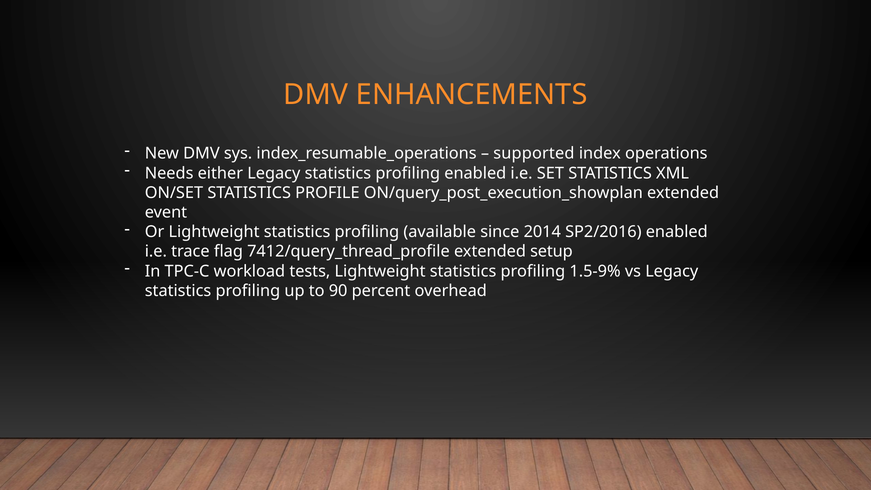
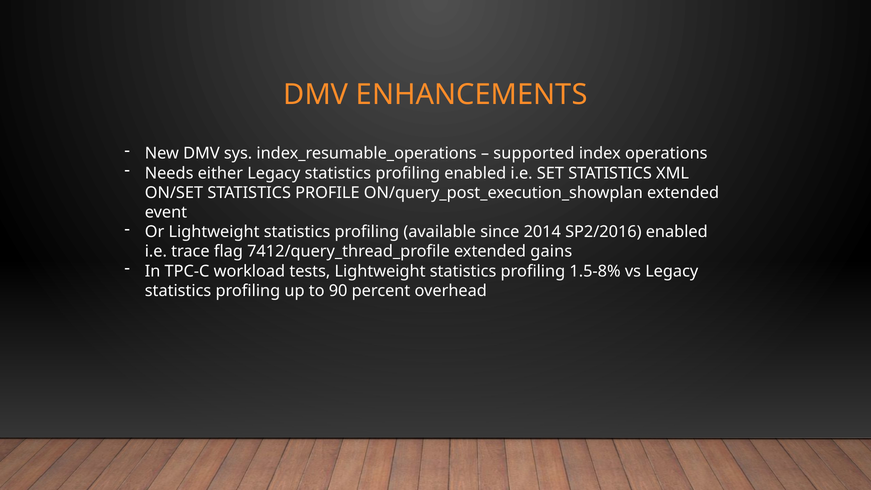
setup: setup -> gains
1.5-9%: 1.5-9% -> 1.5-8%
